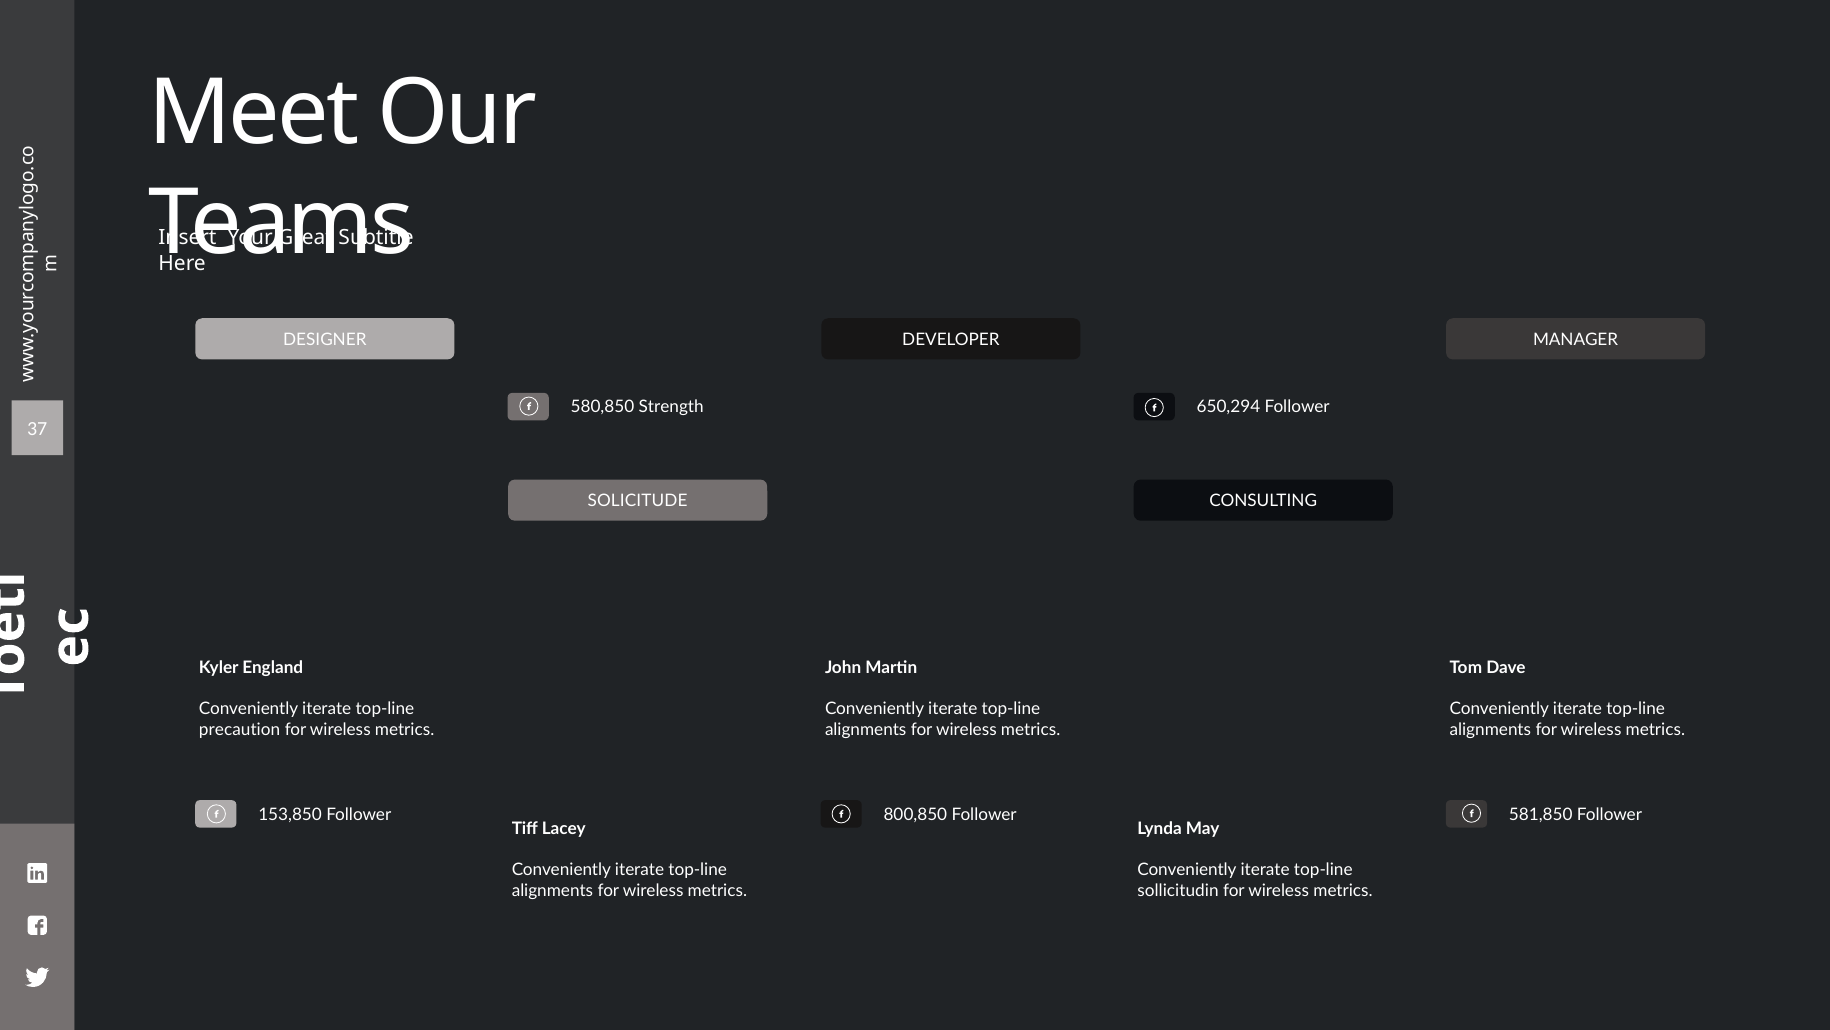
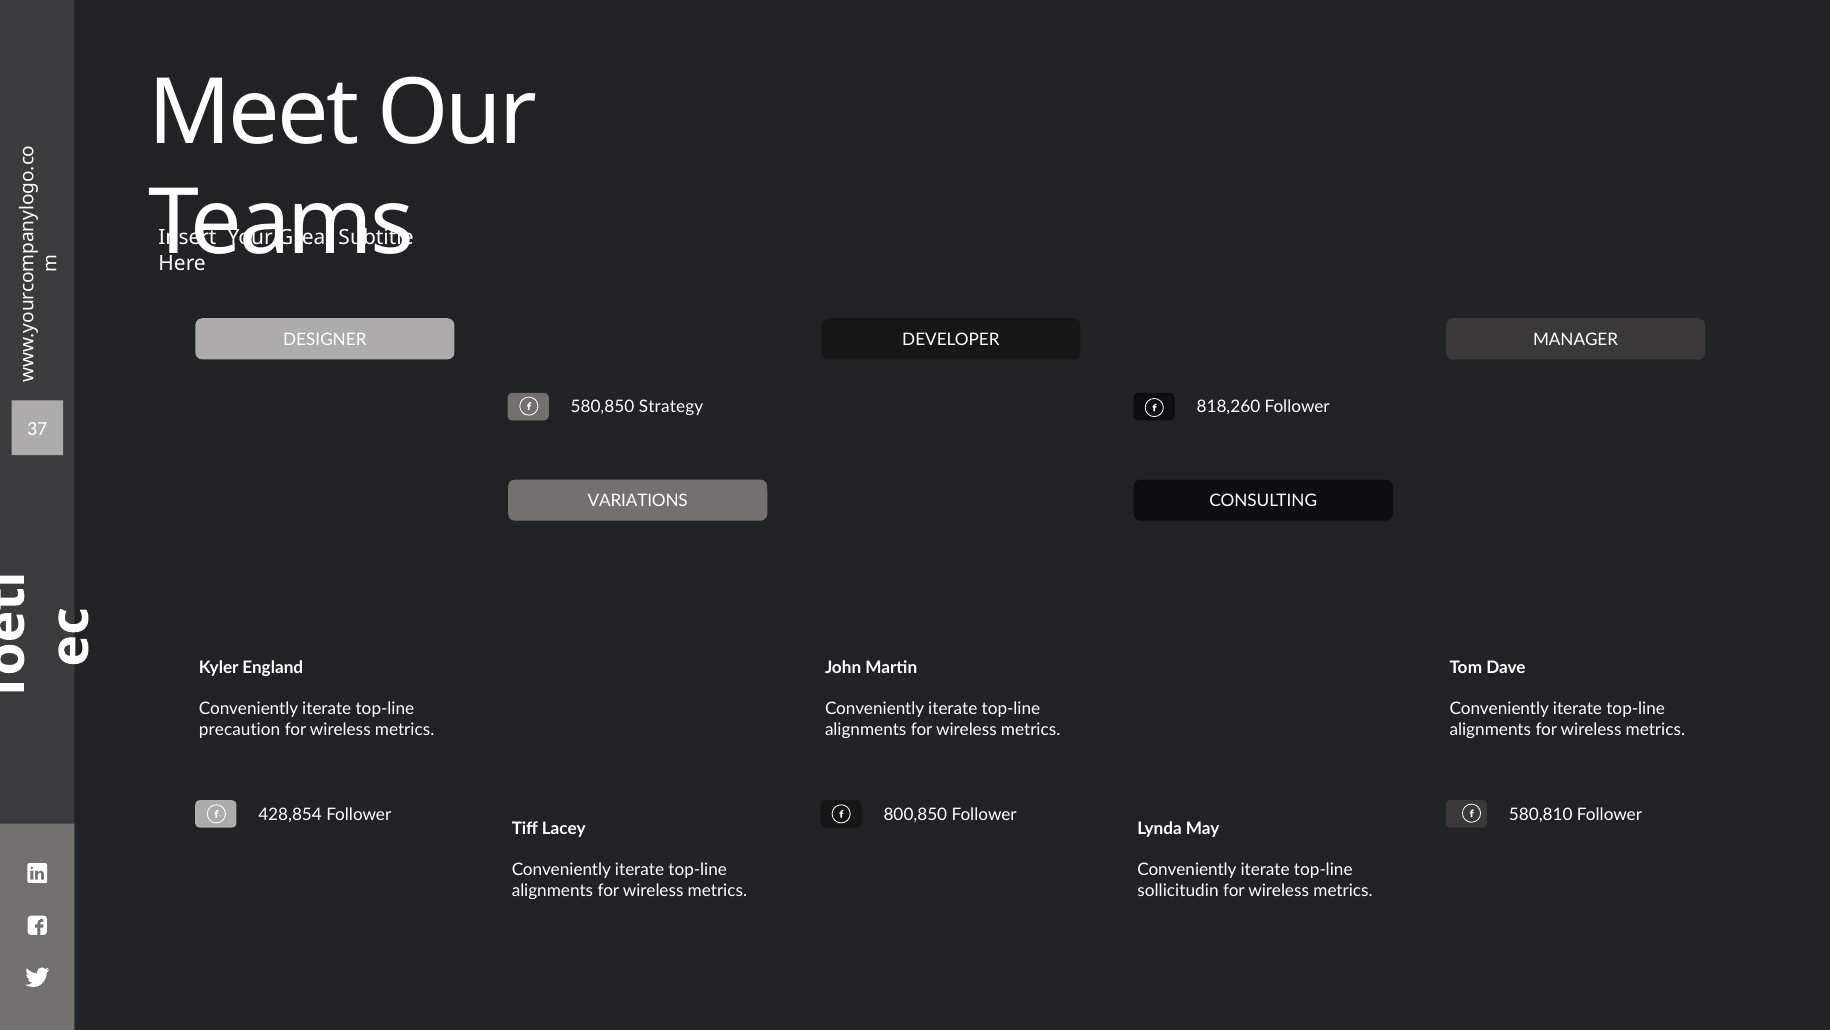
Strength: Strength -> Strategy
650,294: 650,294 -> 818,260
SOLICITUDE: SOLICITUDE -> VARIATIONS
153,850: 153,850 -> 428,854
581,850: 581,850 -> 580,810
